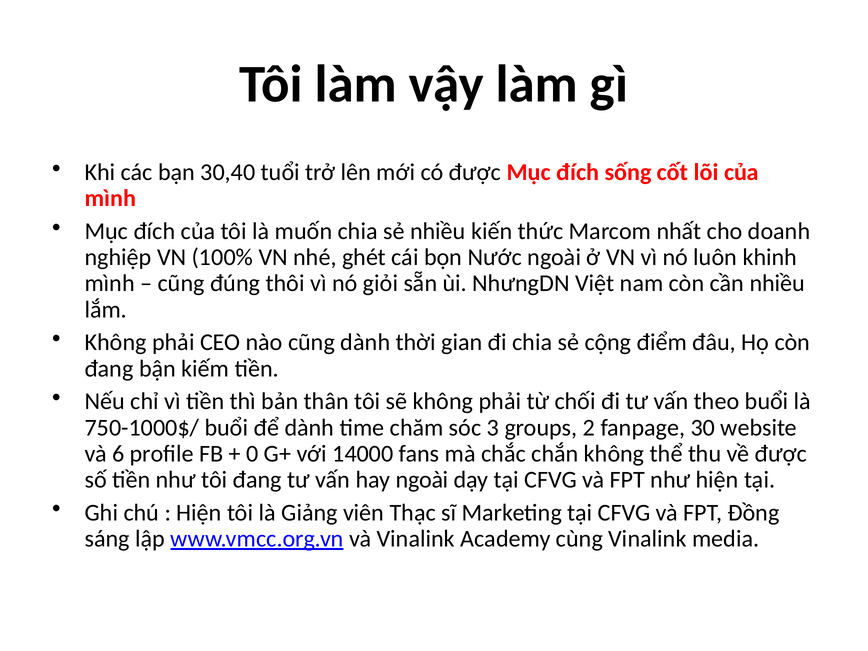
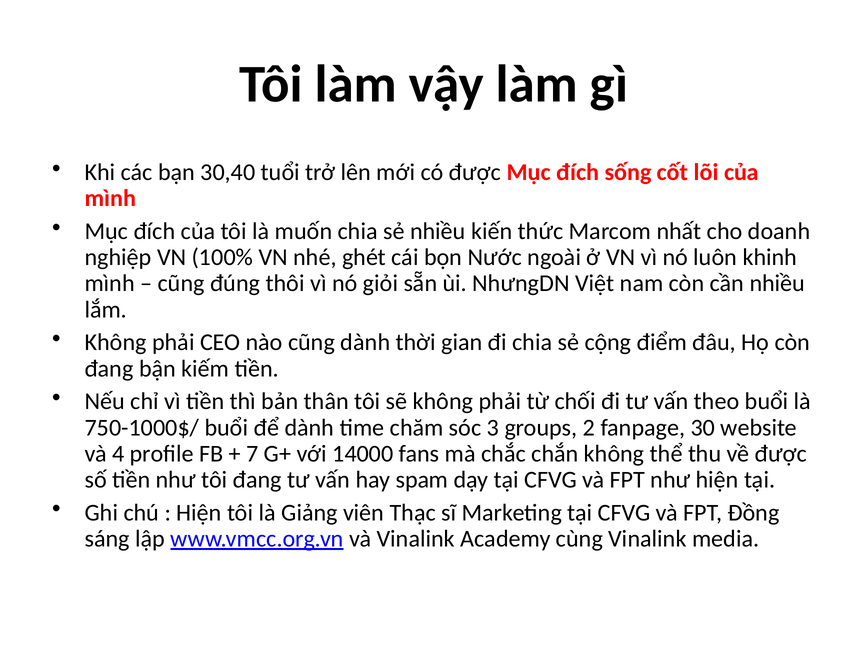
6: 6 -> 4
0: 0 -> 7
hay ngoài: ngoài -> spam
